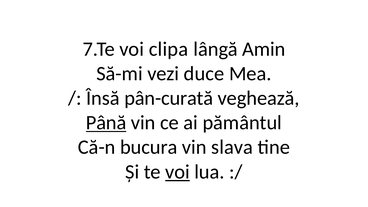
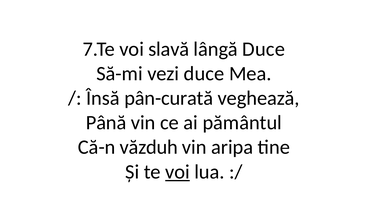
clipa: clipa -> slavă
lângă Amin: Amin -> Duce
Până underline: present -> none
bucura: bucura -> văzduh
slava: slava -> aripa
